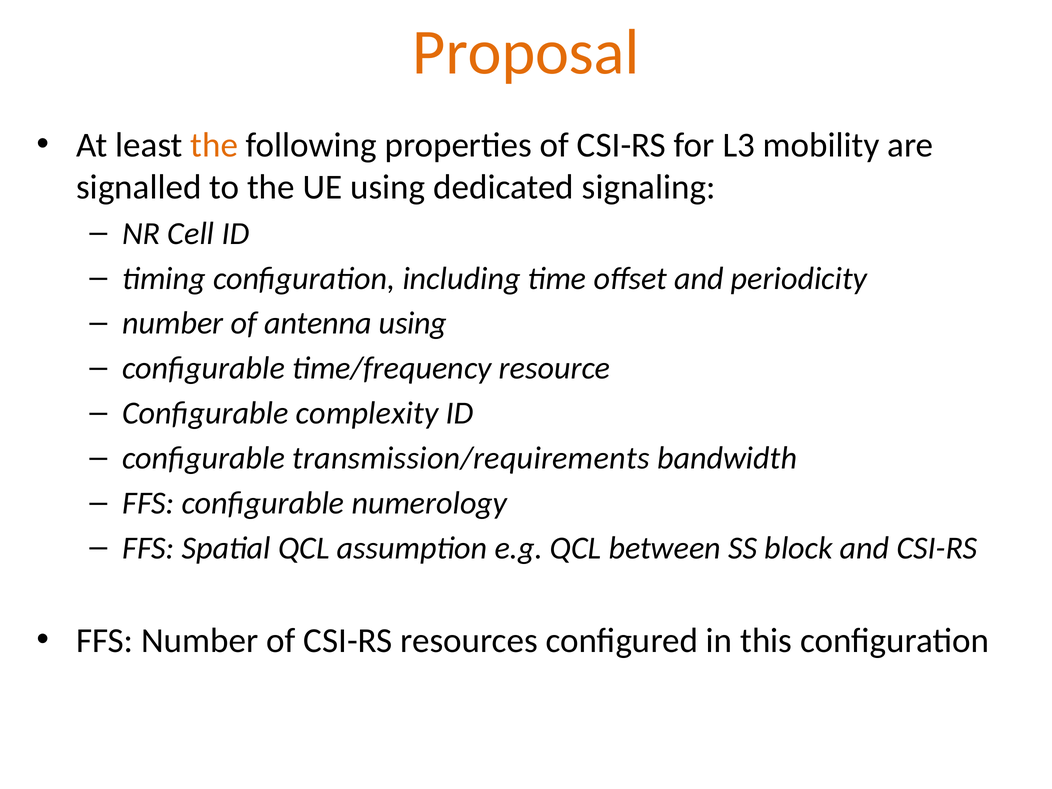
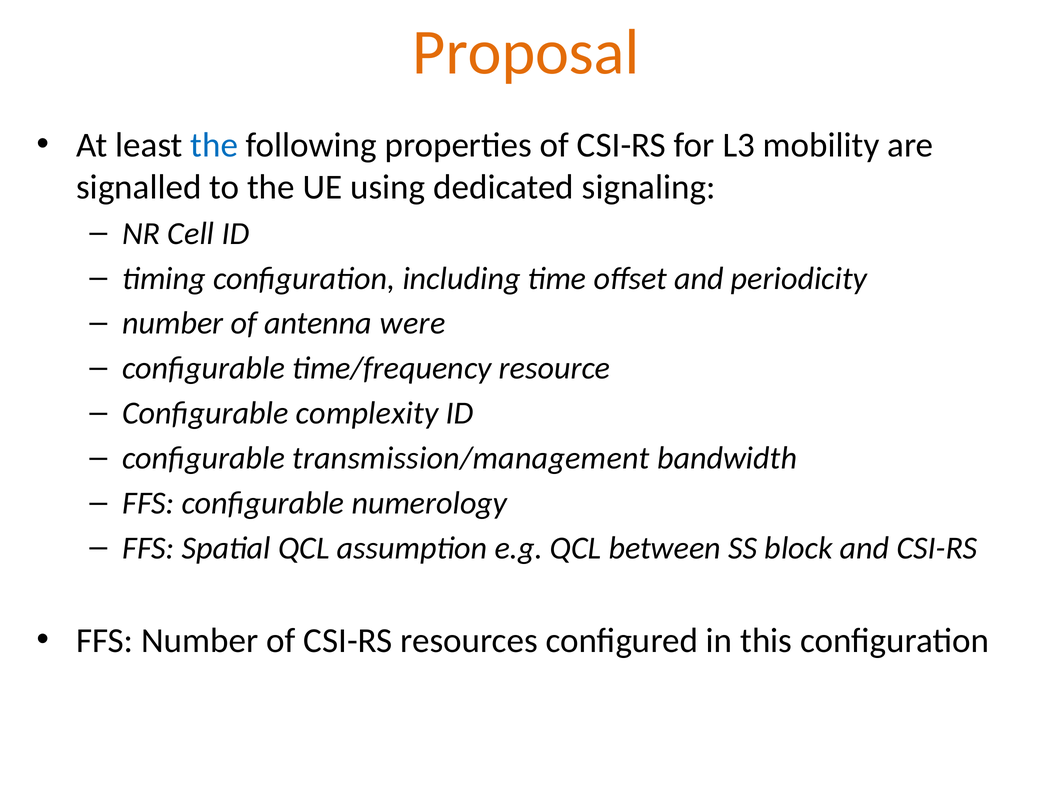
the at (214, 145) colour: orange -> blue
antenna using: using -> were
transmission/requirements: transmission/requirements -> transmission/management
